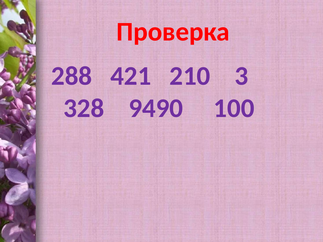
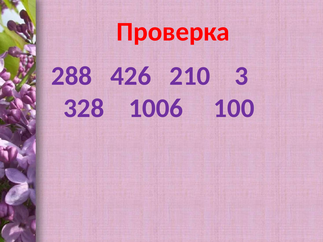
421: 421 -> 426
9490: 9490 -> 1006
